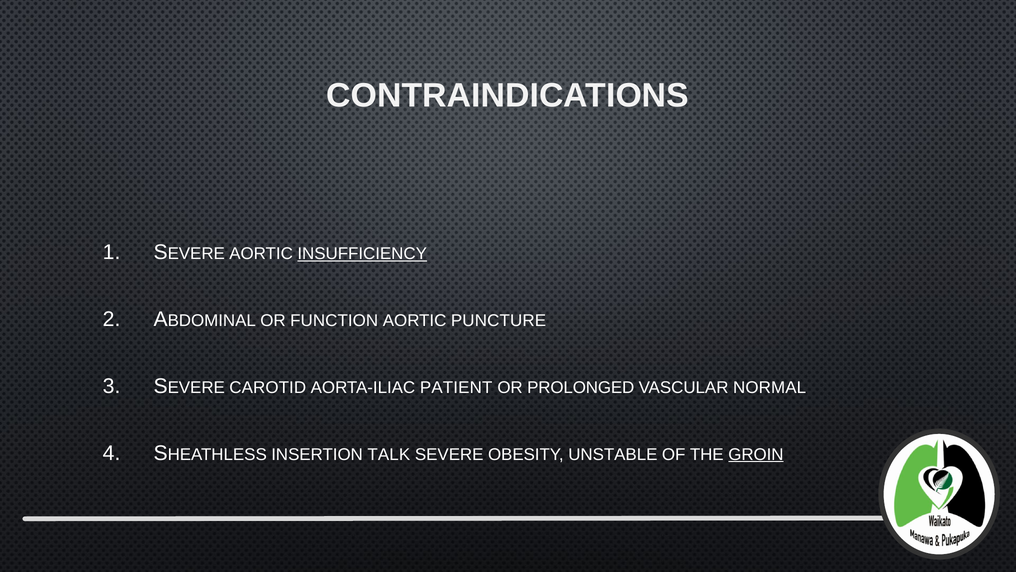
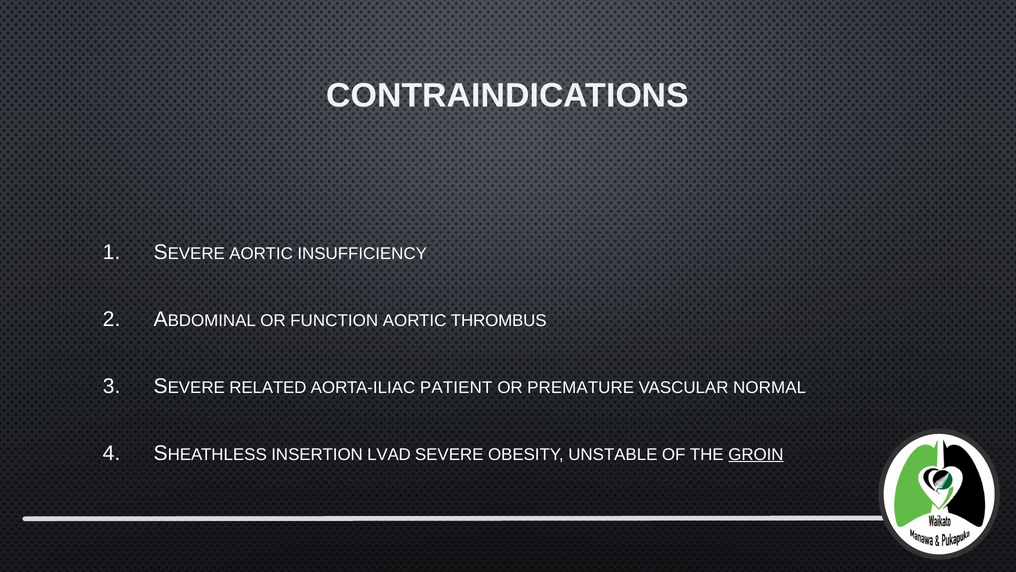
INSUFFICIENCY underline: present -> none
PUNCTURE: PUNCTURE -> THROMBUS
CAROTID: CAROTID -> RELATED
PROLONGED: PROLONGED -> PREMATURE
TALK: TALK -> LVAD
